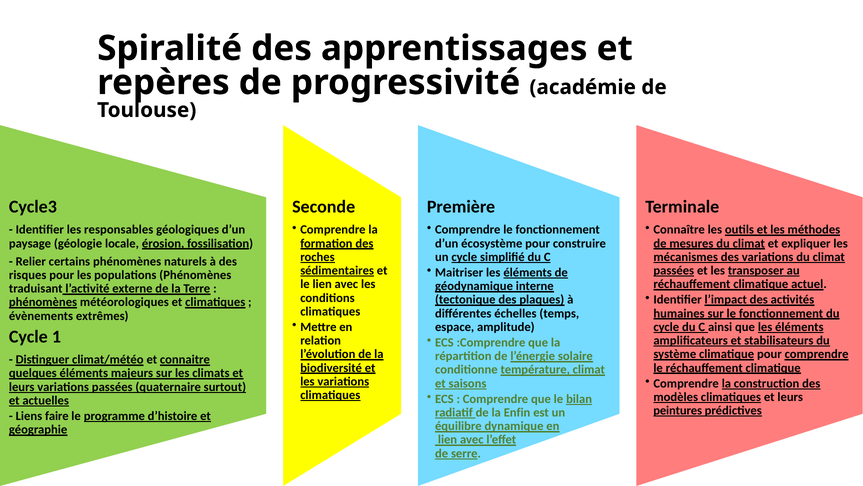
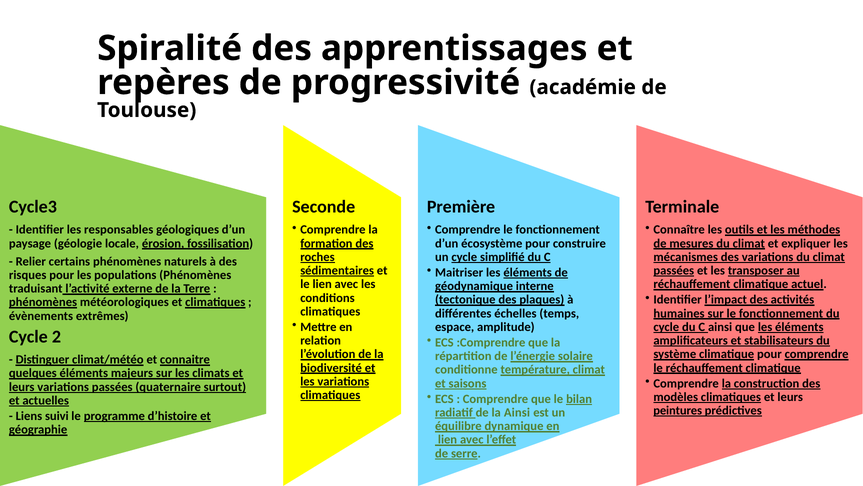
1: 1 -> 2
la Enfin: Enfin -> Ainsi
faire: faire -> suivi
